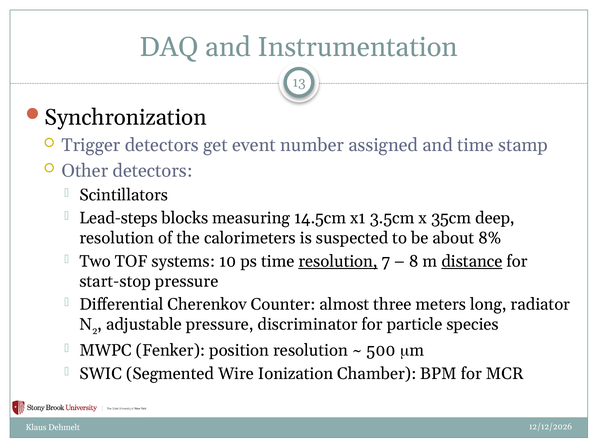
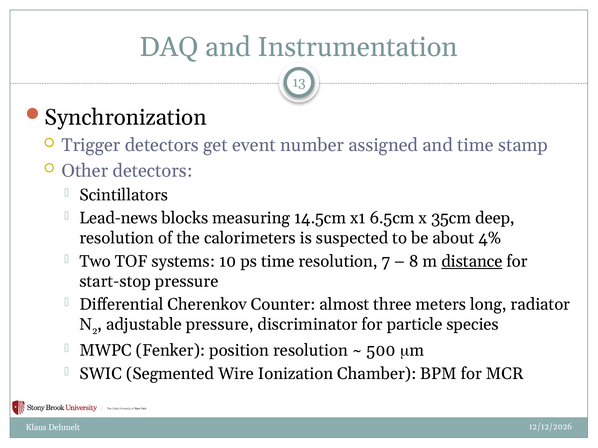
Lead-steps: Lead-steps -> Lead-news
3.5cm: 3.5cm -> 6.5cm
8%: 8% -> 4%
resolution at (338, 262) underline: present -> none
